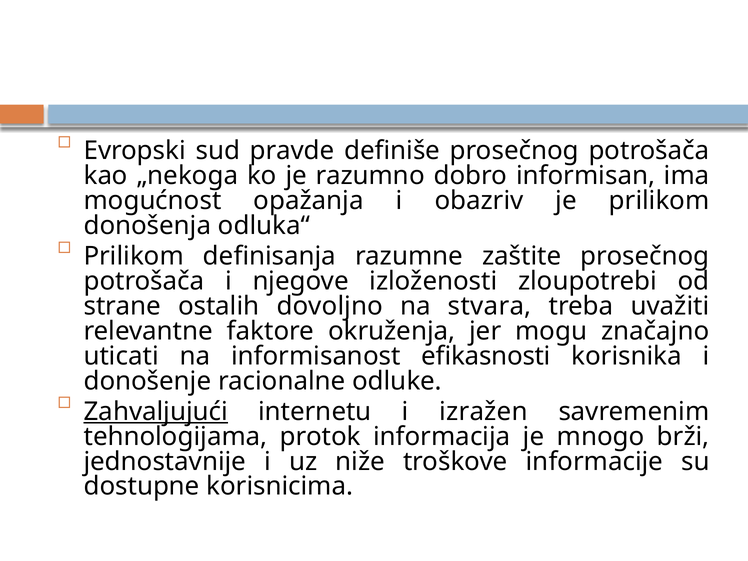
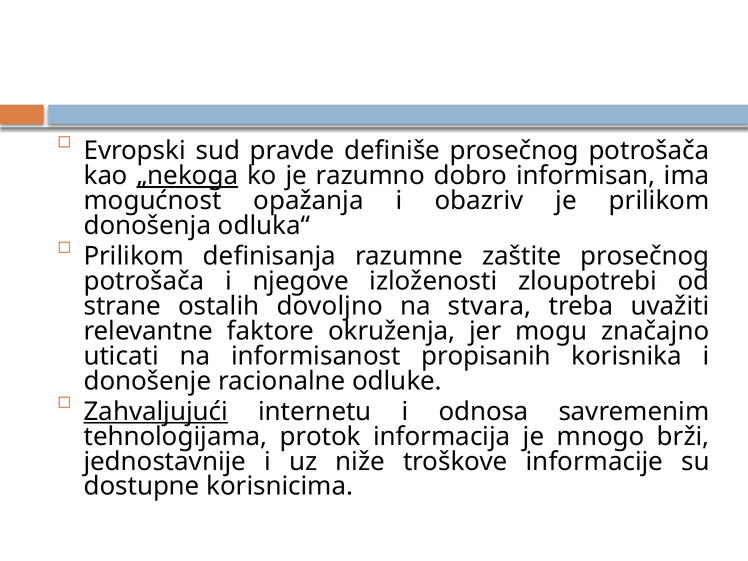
„nekoga underline: none -> present
efikasnosti: efikasnosti -> propisanih
izražen: izražen -> odnosa
